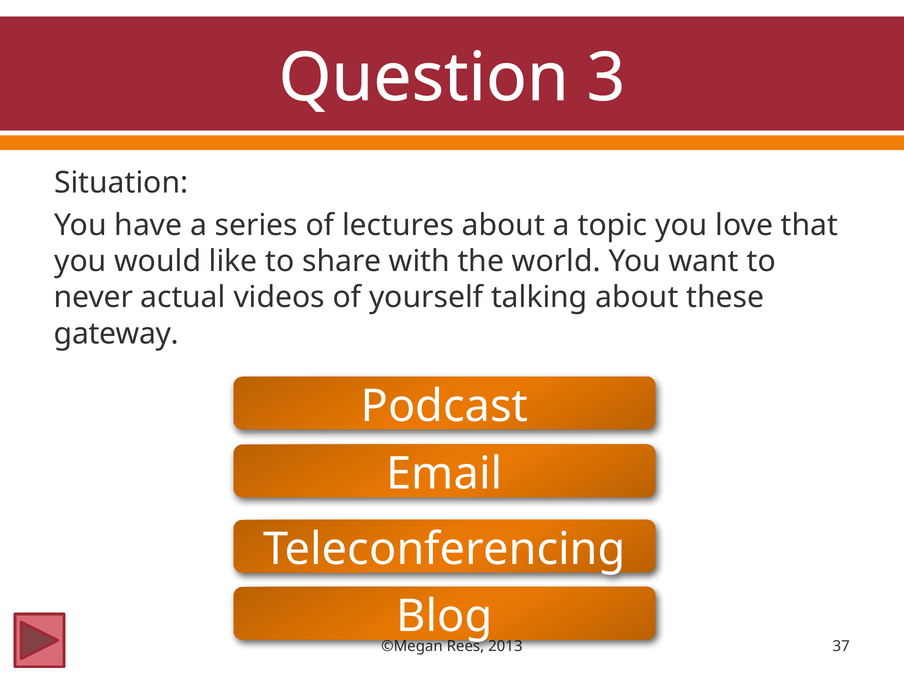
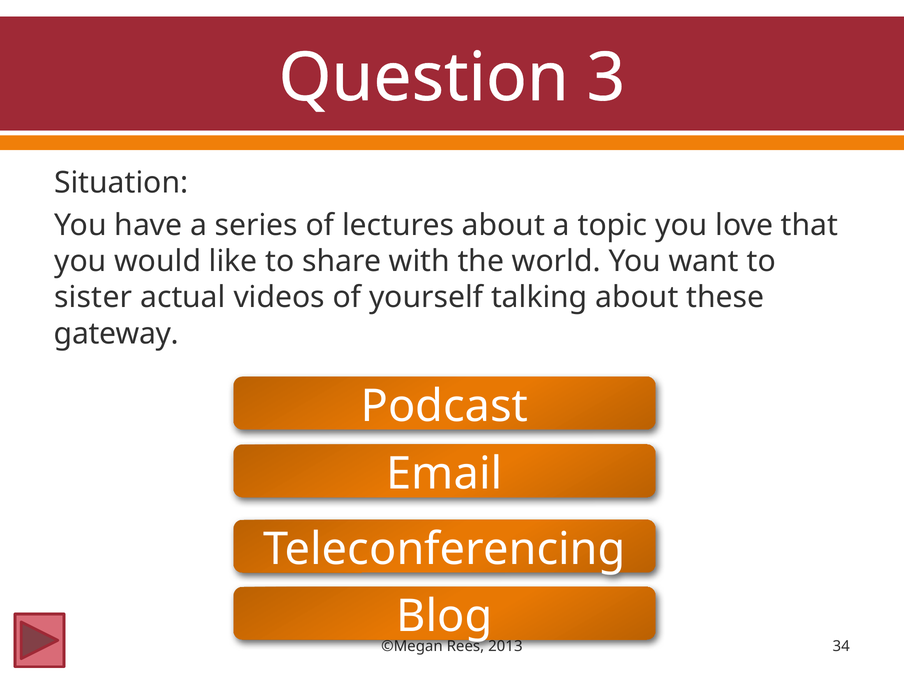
never: never -> sister
37: 37 -> 34
